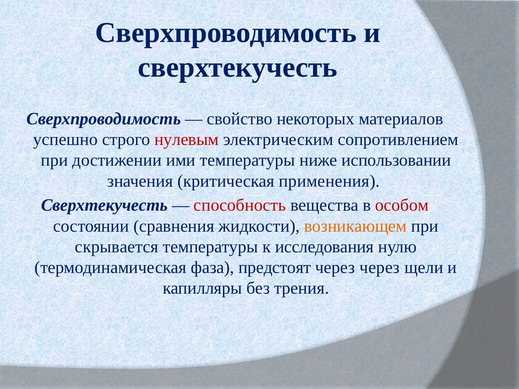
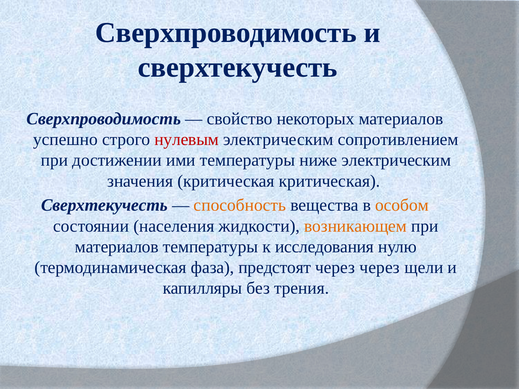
ниже использовании: использовании -> электрическим
критическая применения: применения -> критическая
способность colour: red -> orange
особом colour: red -> orange
сравнения: сравнения -> населения
скрывается at (117, 247): скрывается -> материалов
